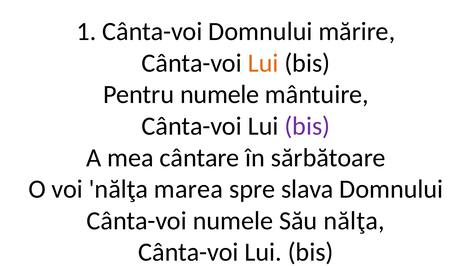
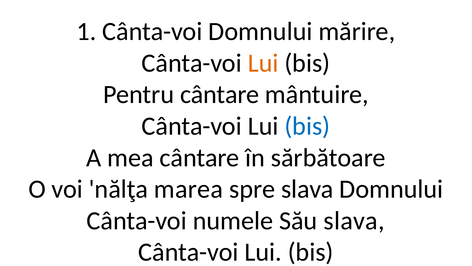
Pentru numele: numele -> cântare
bis at (307, 126) colour: purple -> blue
Său nălţa: nălţa -> slava
